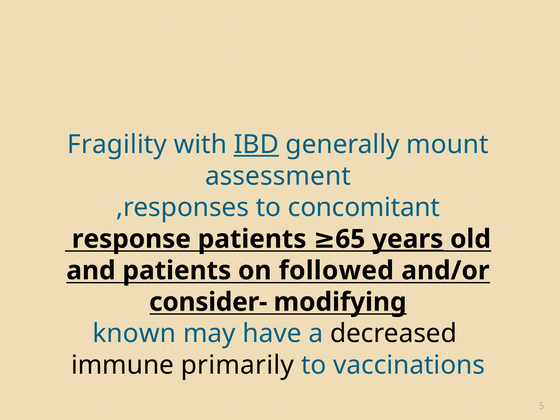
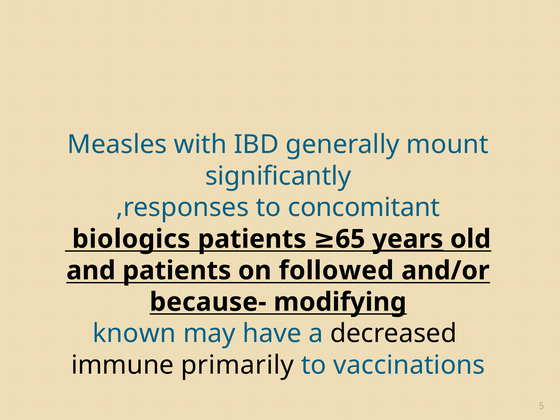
Fragility: Fragility -> Measles
IBD underline: present -> none
assessment: assessment -> significantly
response: response -> biologics
consider-: consider- -> because-
